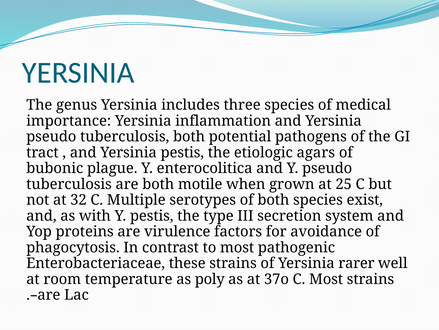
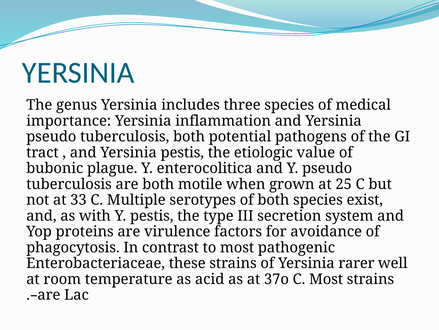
agars: agars -> value
32: 32 -> 33
poly: poly -> acid
